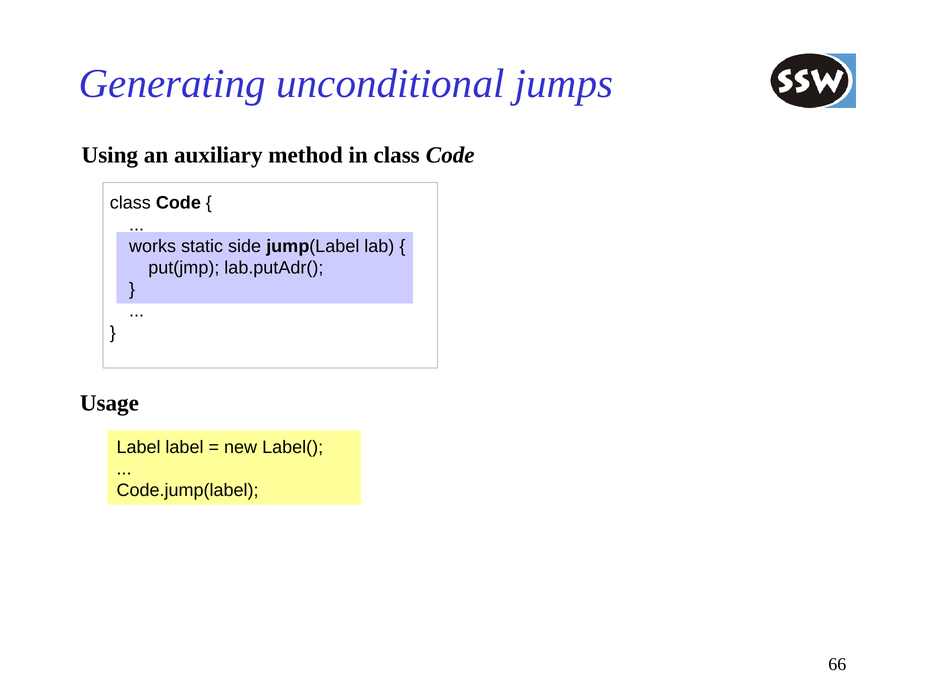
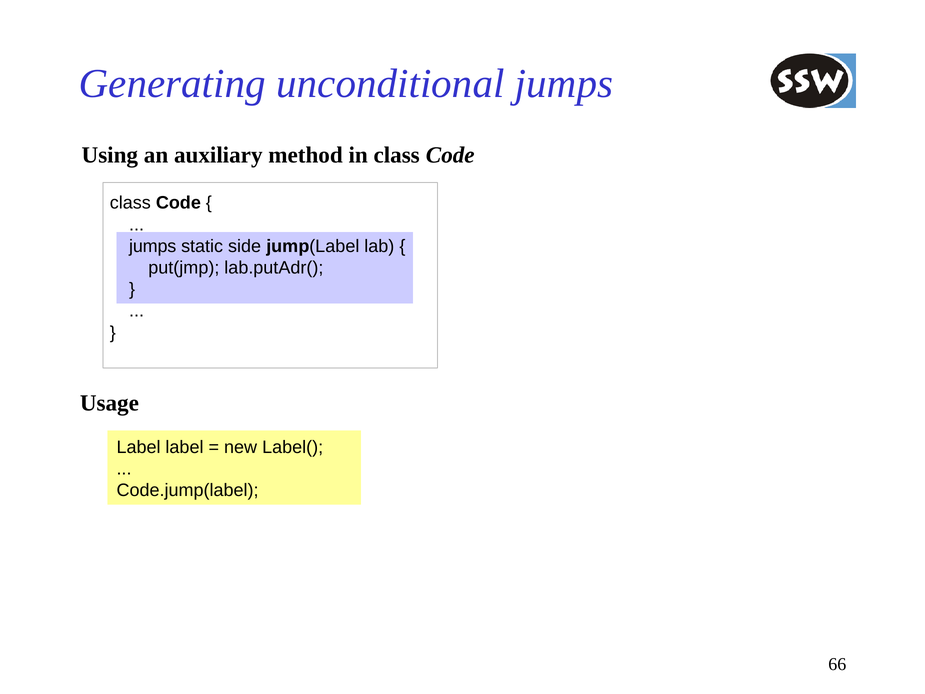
works at (153, 246): works -> jumps
